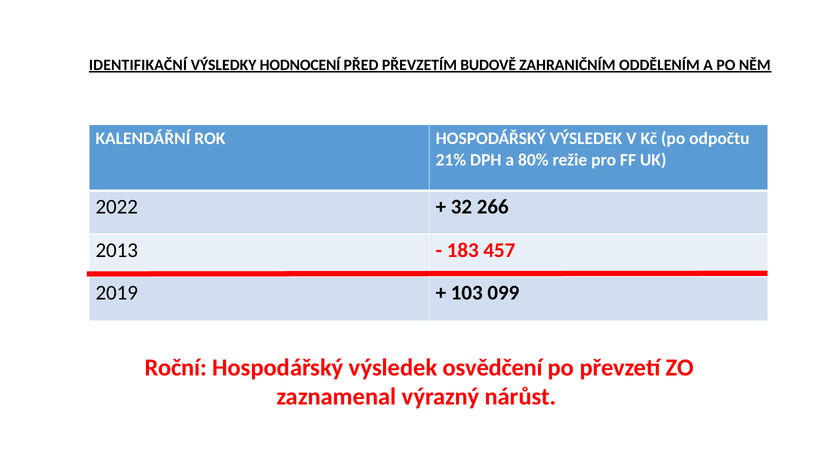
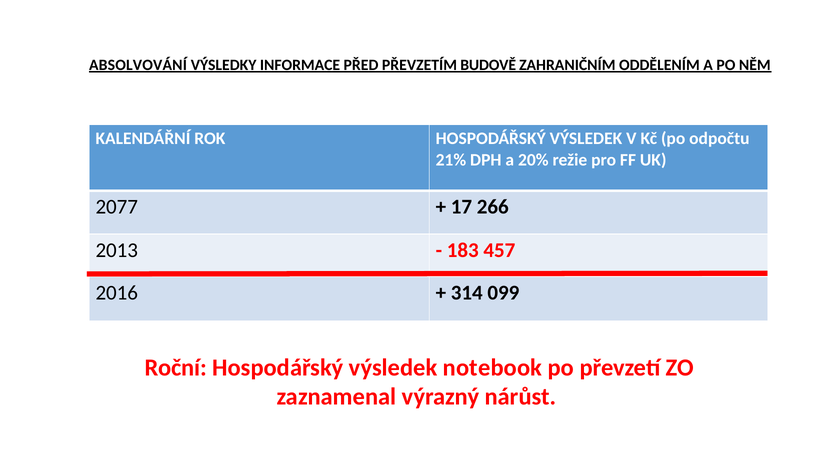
IDENTIFIKAČNÍ: IDENTIFIKAČNÍ -> ABSOLVOVÁNÍ
HODNOCENÍ: HODNOCENÍ -> INFORMACE
80%: 80% -> 20%
2022: 2022 -> 2077
32: 32 -> 17
2019: 2019 -> 2016
103: 103 -> 314
osvědčení: osvědčení -> notebook
